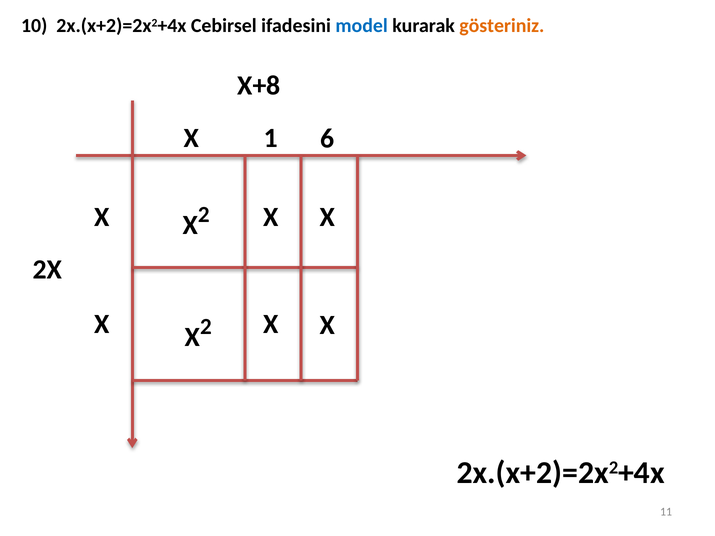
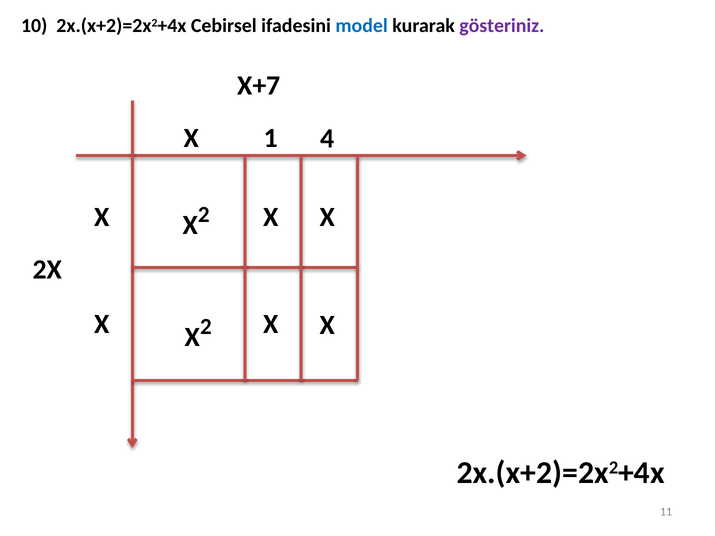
gösteriniz colour: orange -> purple
X+8: X+8 -> X+7
6: 6 -> 4
